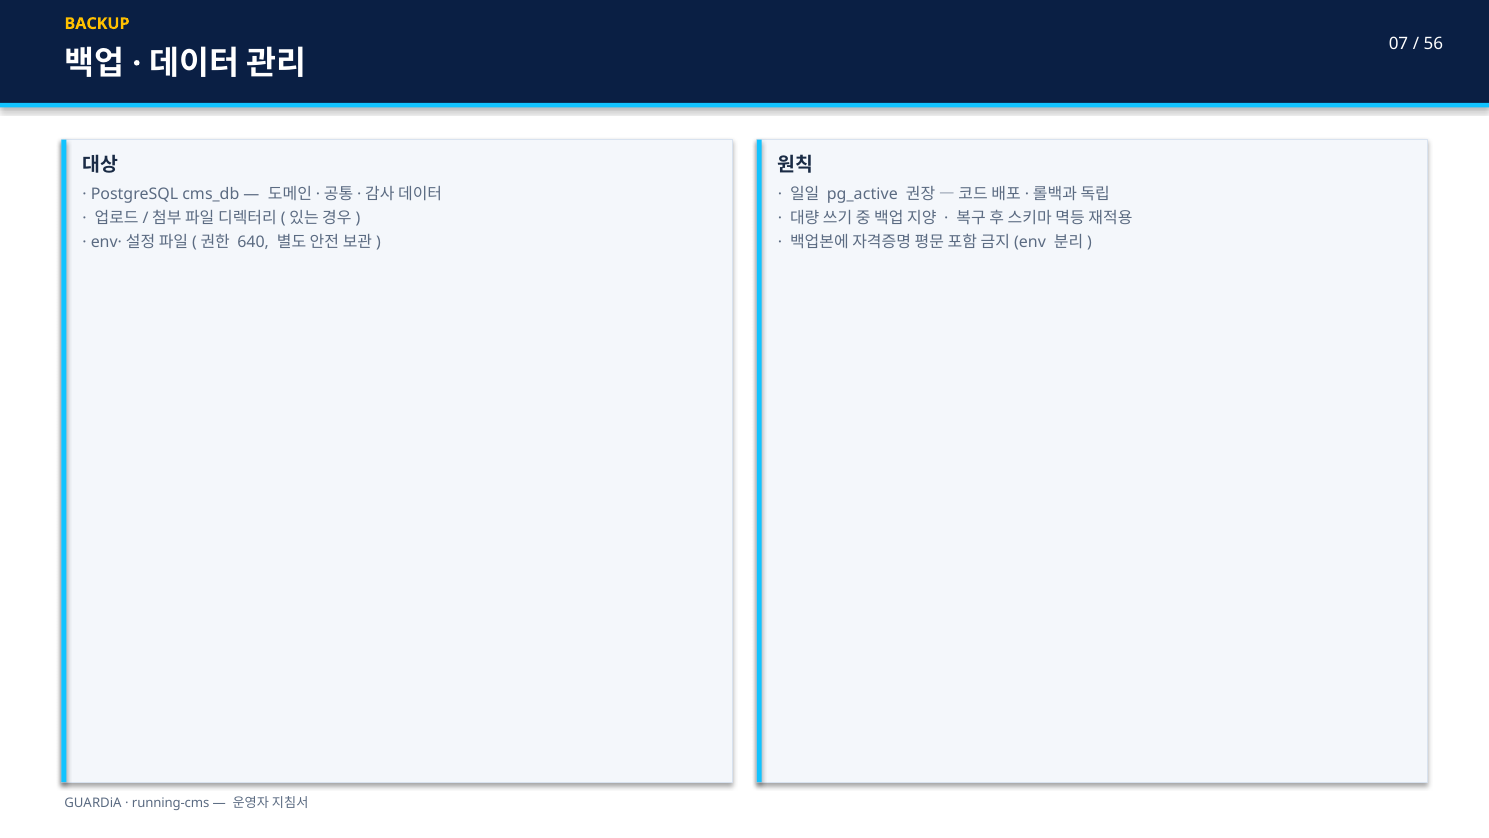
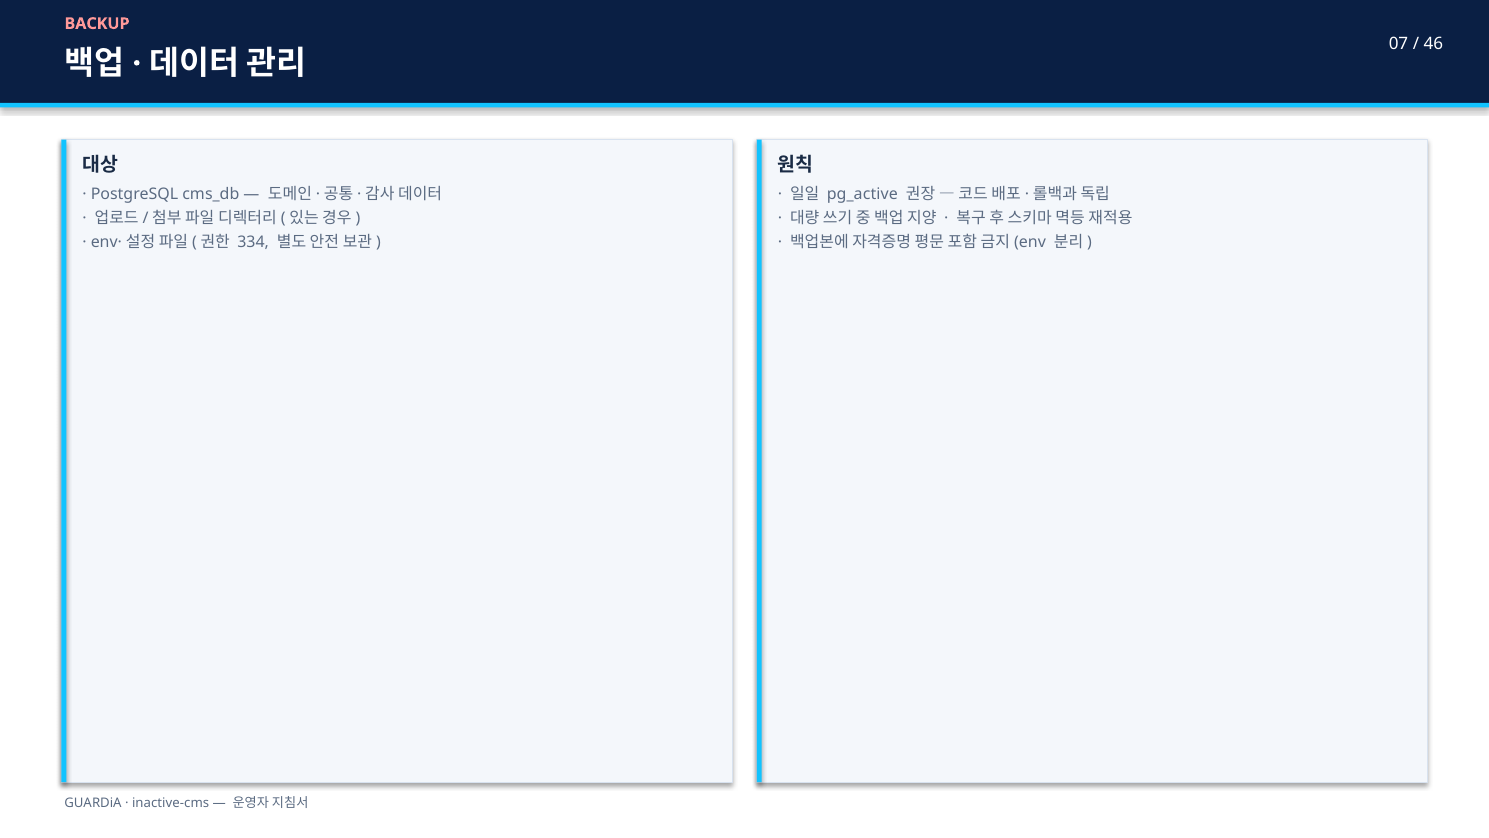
BACKUP colour: yellow -> pink
56: 56 -> 46
640: 640 -> 334
running-cms: running-cms -> inactive-cms
